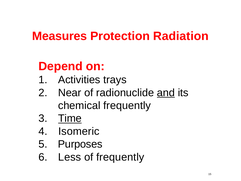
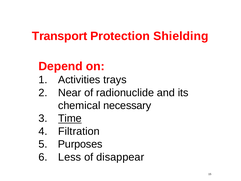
Measures: Measures -> Transport
Radiation: Radiation -> Shielding
and underline: present -> none
chemical frequently: frequently -> necessary
Isomeric: Isomeric -> Filtration
of frequently: frequently -> disappear
